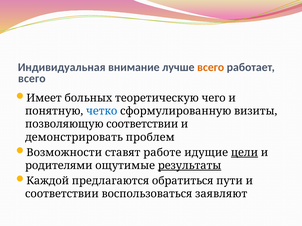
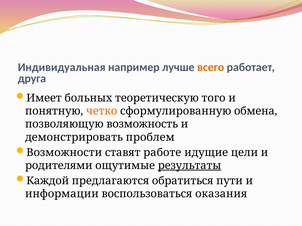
внимание: внимание -> например
всего at (32, 79): всего -> друга
чего: чего -> того
четко colour: blue -> orange
визиты: визиты -> обмена
позволяющую соответствии: соответствии -> возможность
цели underline: present -> none
соответствии at (62, 194): соответствии -> информации
заявляют: заявляют -> оказания
